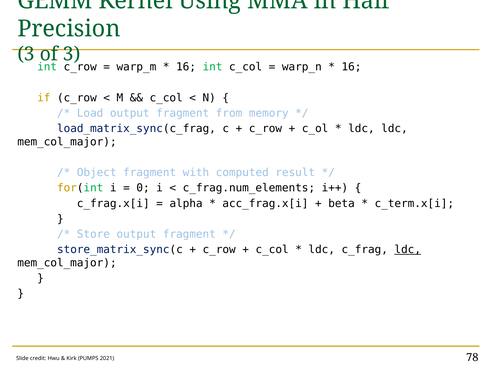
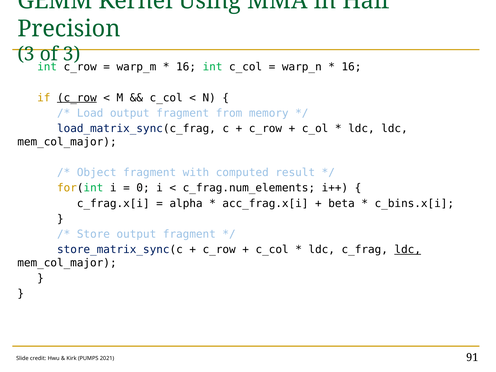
c_row at (77, 98) underline: none -> present
c_term.x[i: c_term.x[i -> c_bins.x[i
78: 78 -> 91
